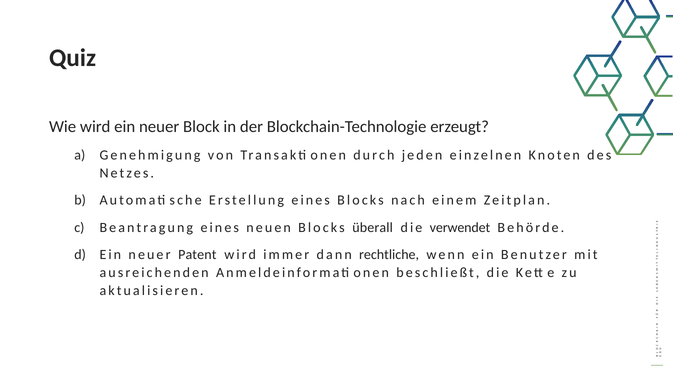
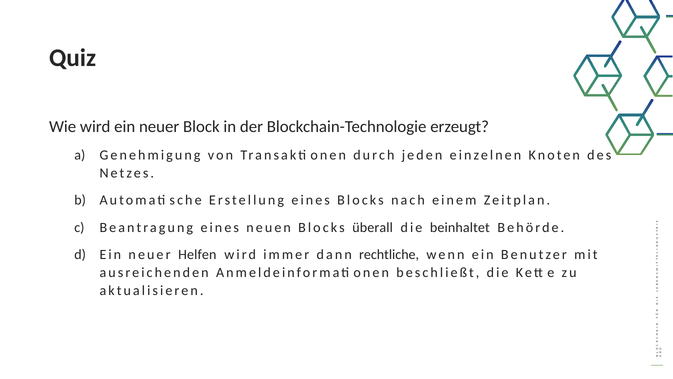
verwendet: verwendet -> beinhaltet
Patent: Patent -> Helfen
